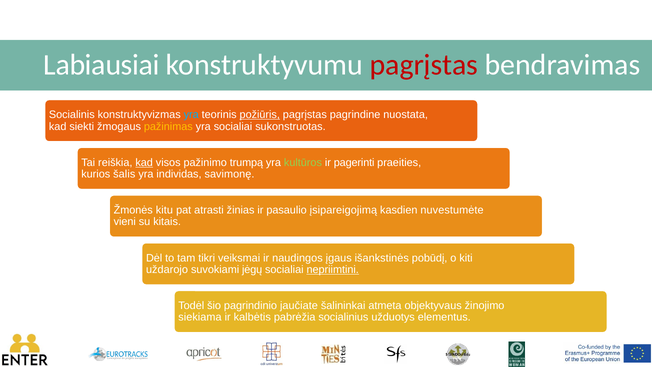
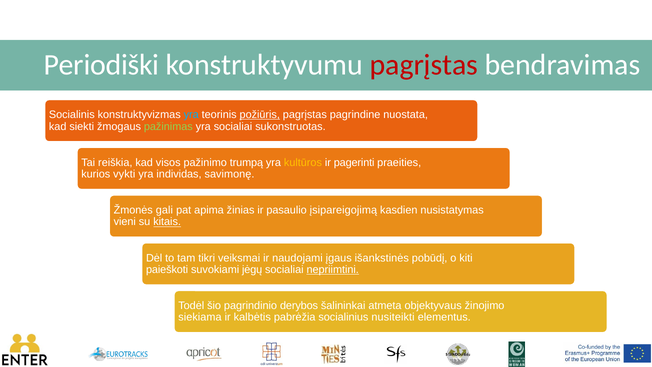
Labiausiai: Labiausiai -> Periodiški
pažinimas colour: yellow -> light green
kad at (144, 162) underline: present -> none
kultūros colour: light green -> yellow
šalis: šalis -> vykti
kitu: kitu -> gali
atrasti: atrasti -> apima
nuvestumėte: nuvestumėte -> nusistatymas
kitais underline: none -> present
naudingos: naudingos -> naudojami
uždarojo: uždarojo -> paieškoti
jaučiate: jaučiate -> derybos
užduotys: užduotys -> nusiteikti
